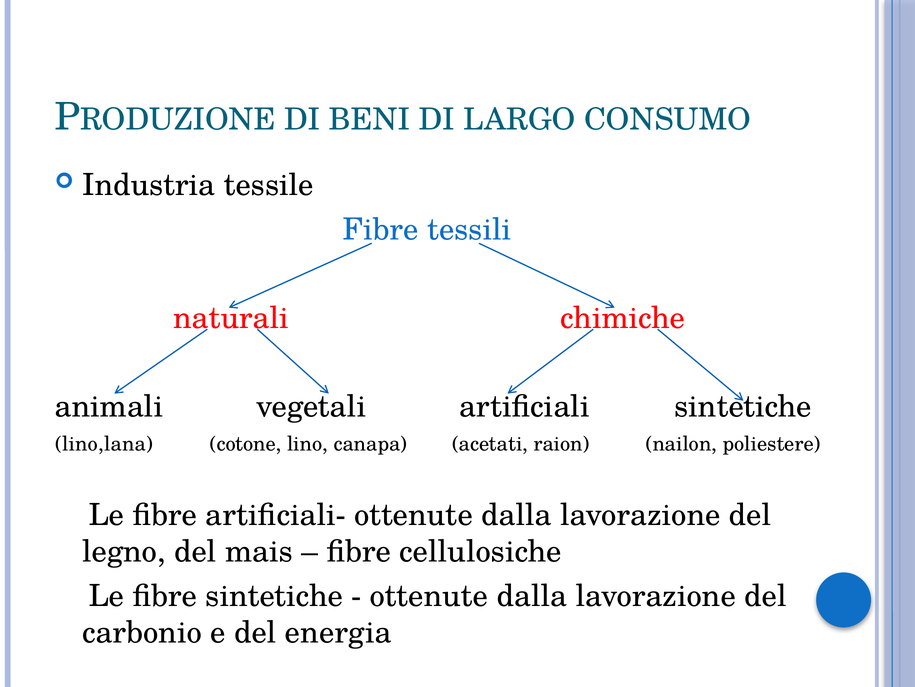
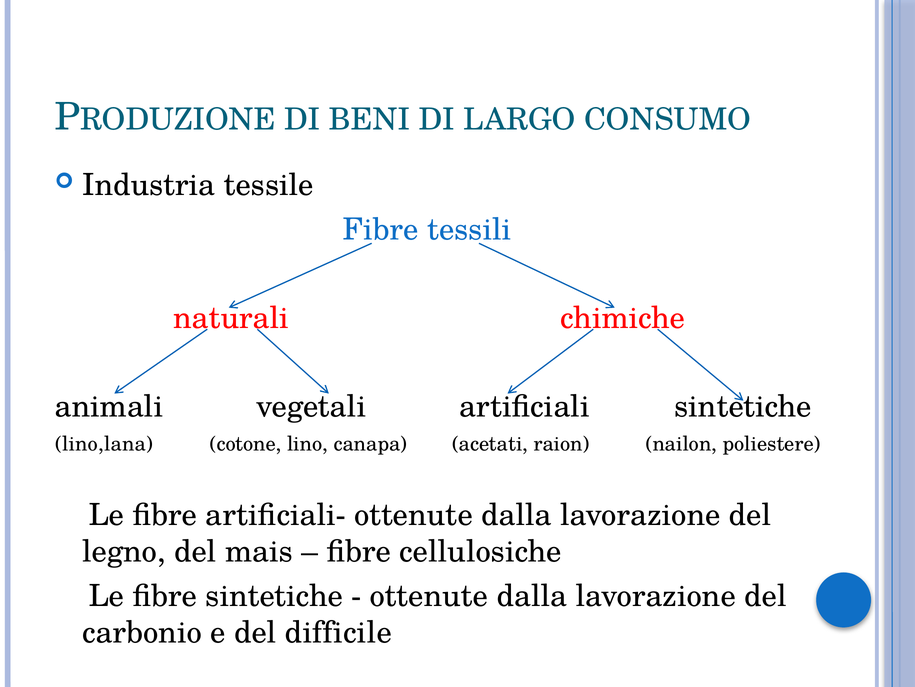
energia: energia -> difficile
